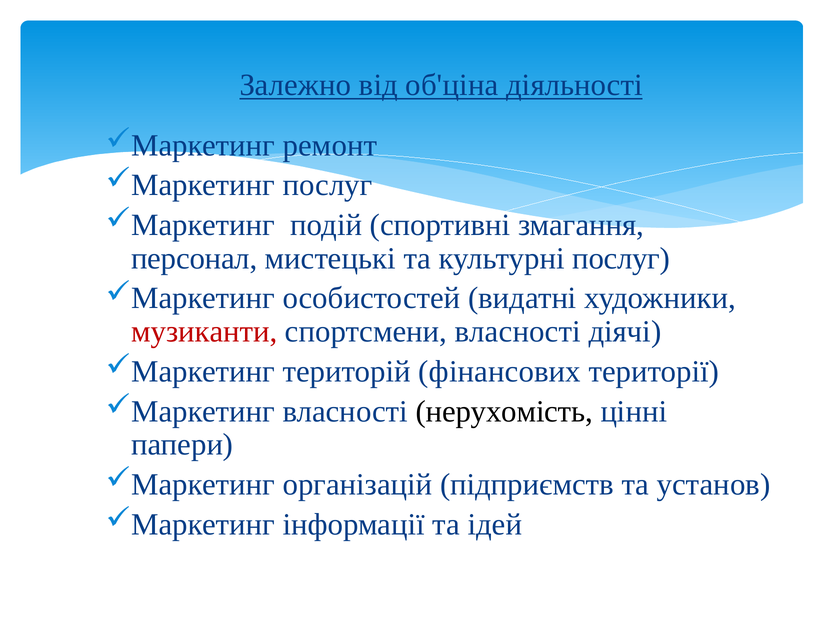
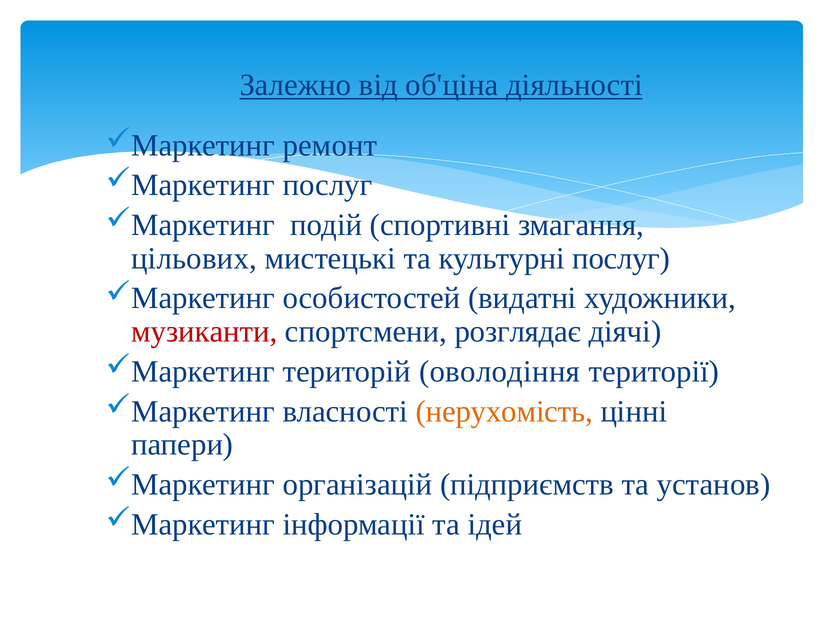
персонал: персонал -> цільових
спортсмени власності: власності -> розглядає
фінансових: фінансових -> оволодіння
нерухомість colour: black -> orange
